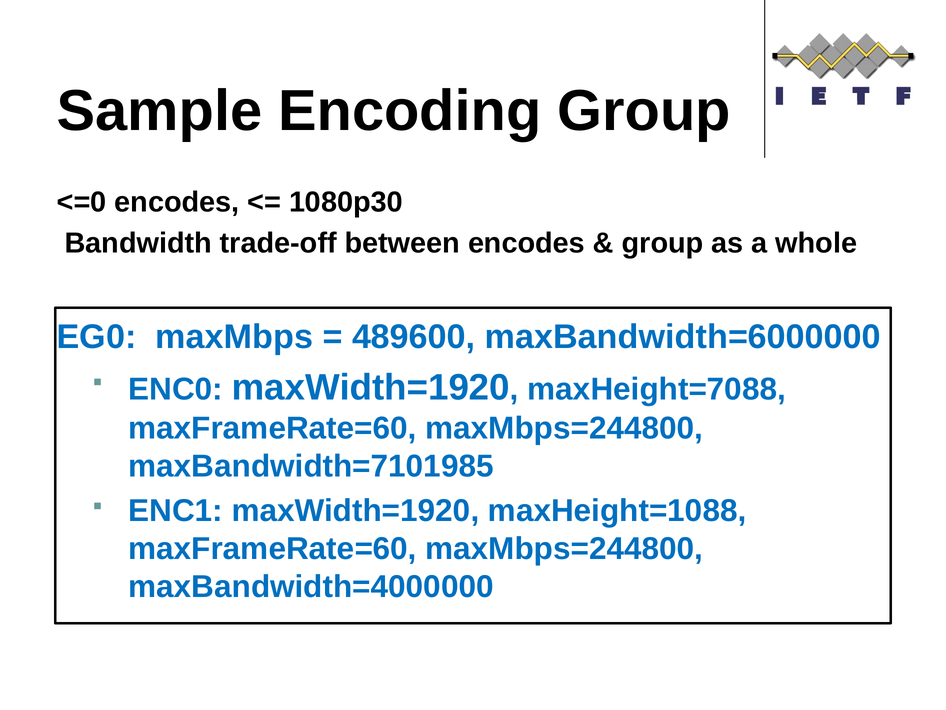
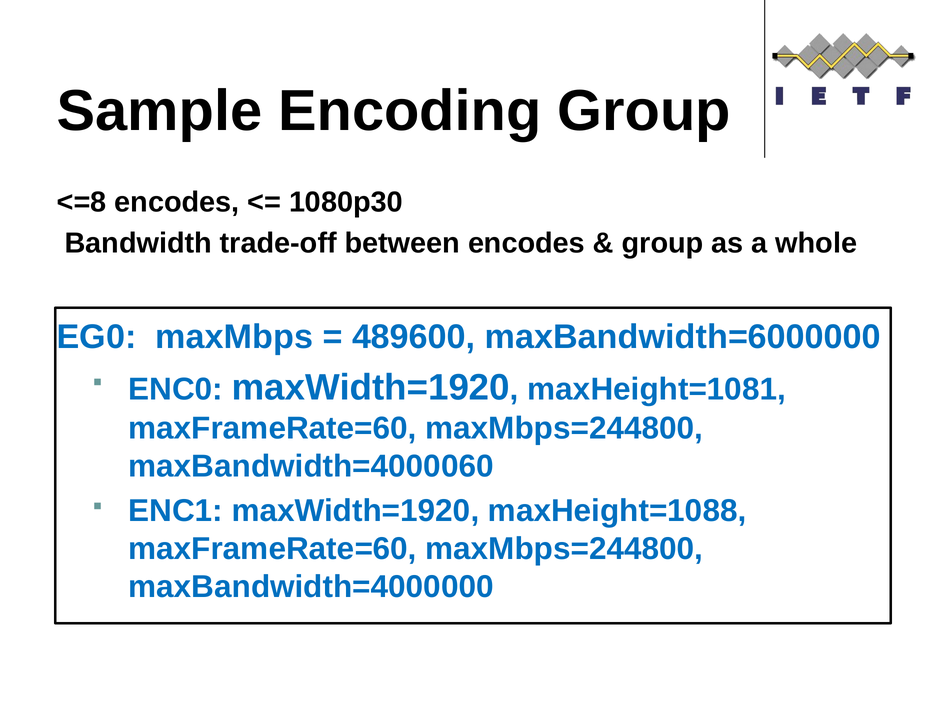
<=0: <=0 -> <=8
maxHeight=7088: maxHeight=7088 -> maxHeight=1081
maxBandwidth=7101985: maxBandwidth=7101985 -> maxBandwidth=4000060
